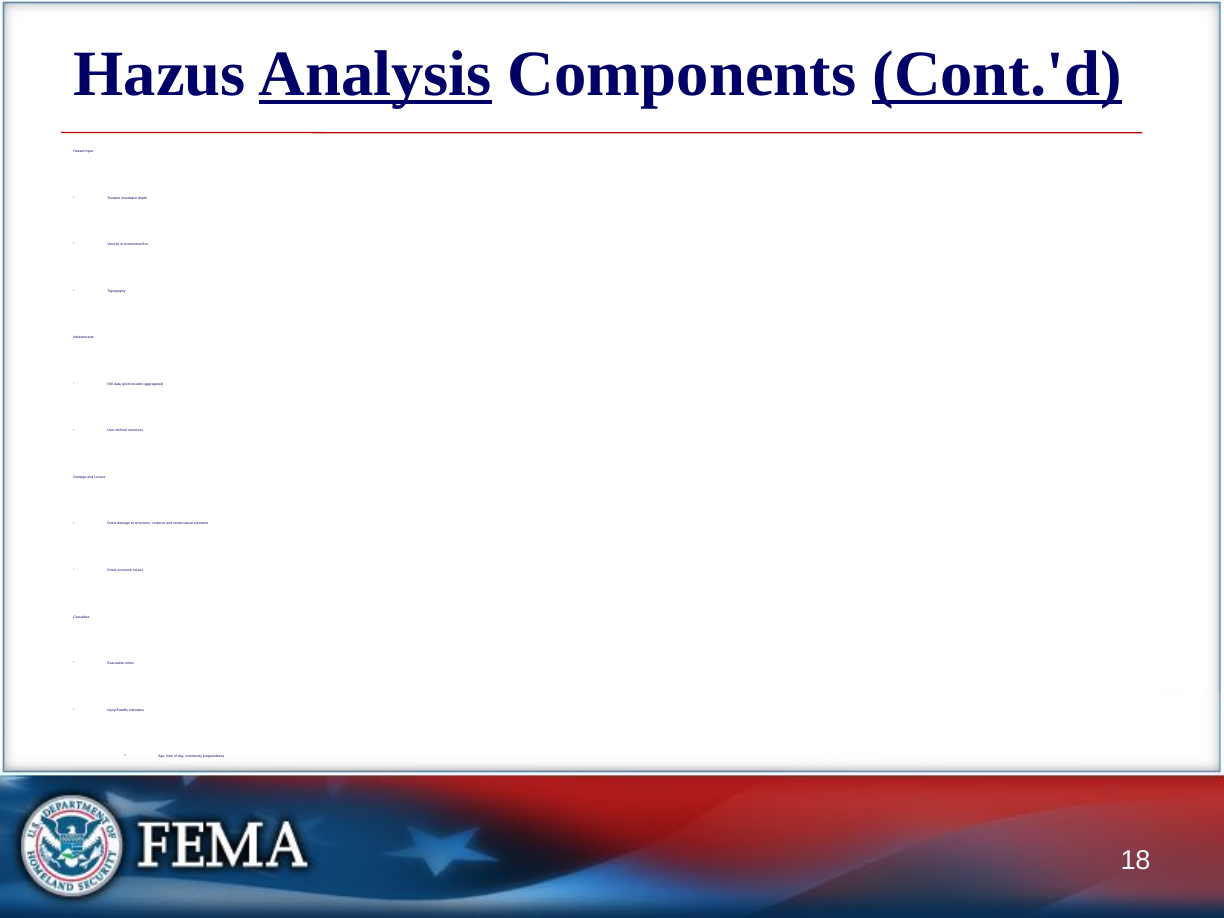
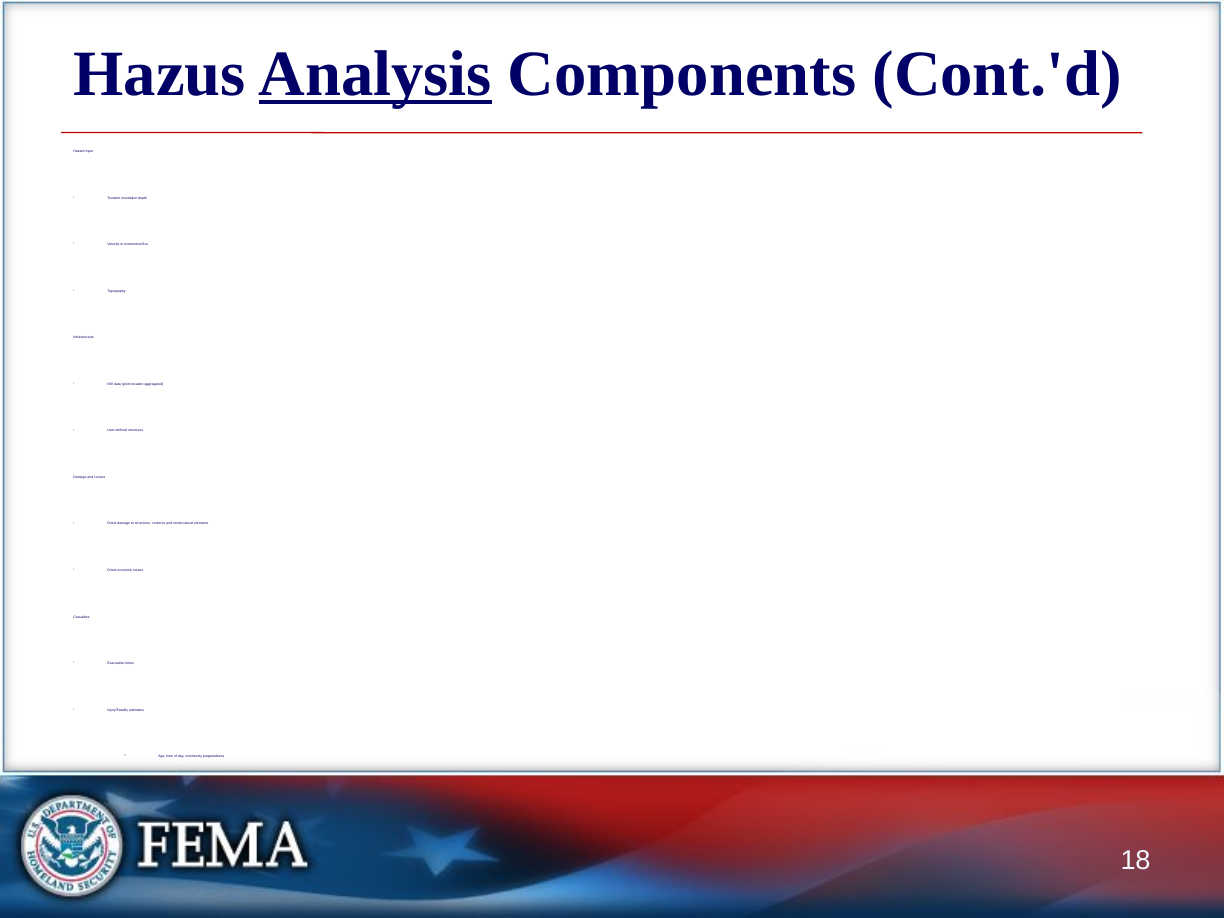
Cont.'d underline: present -> none
